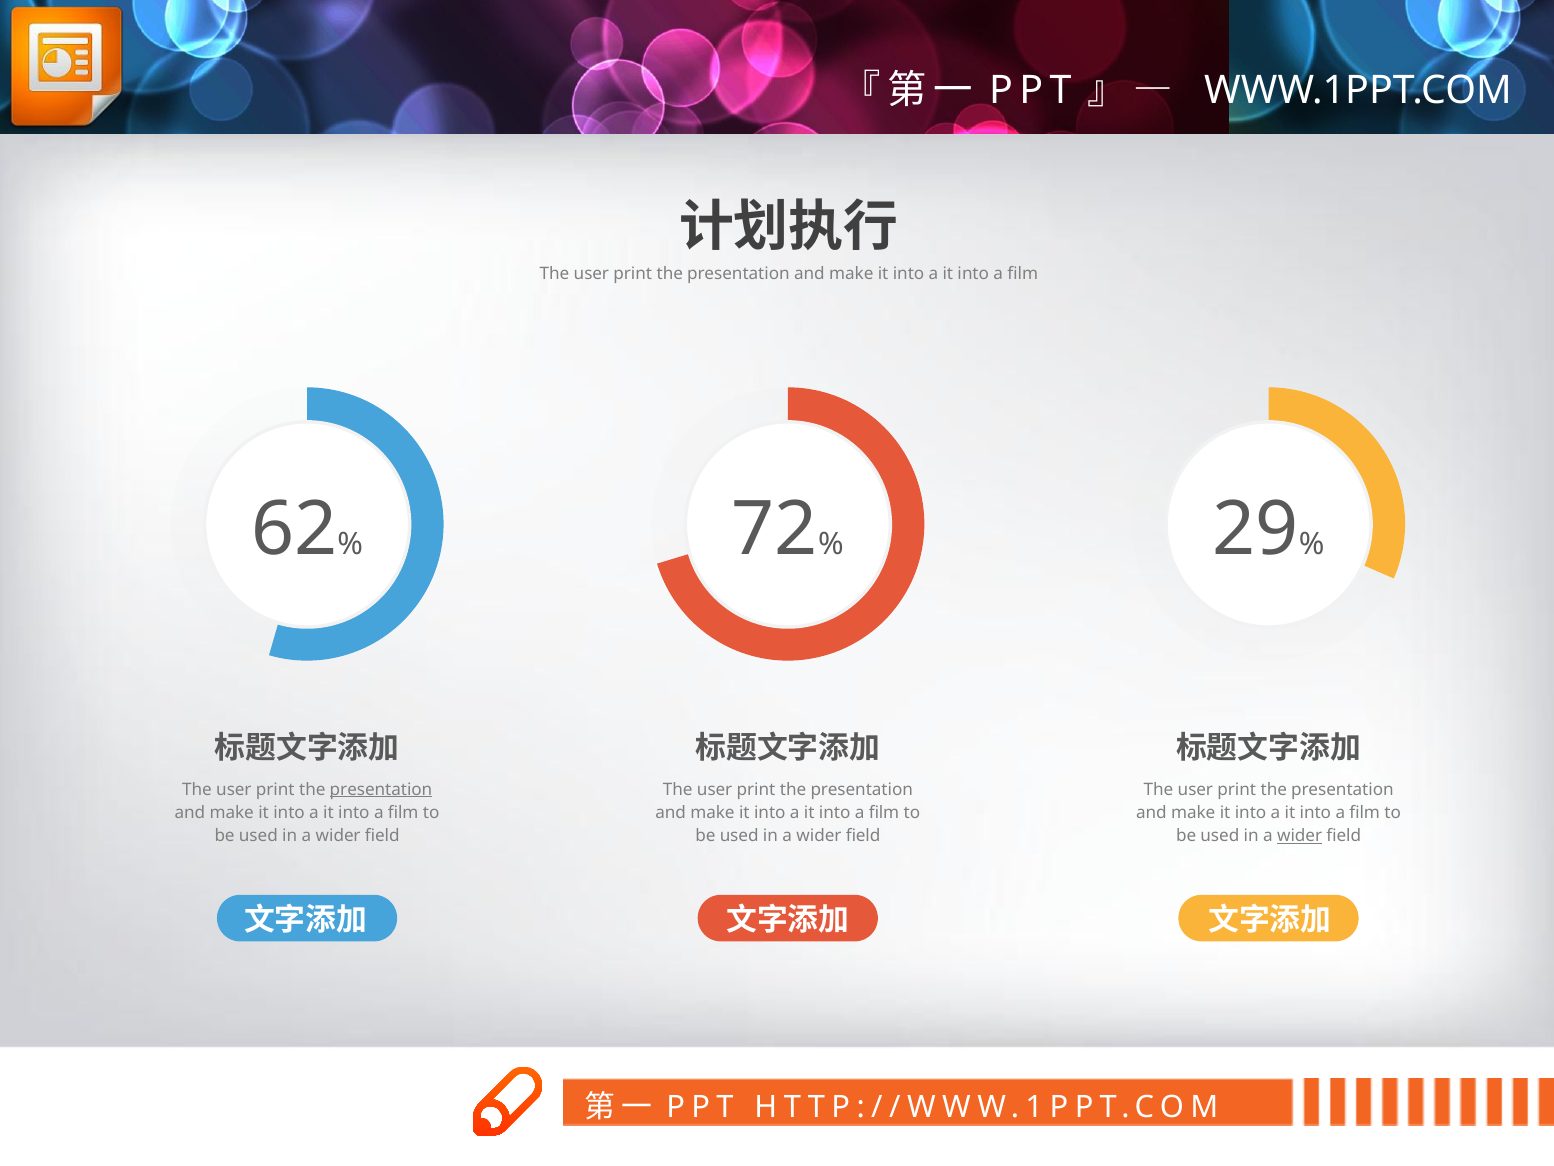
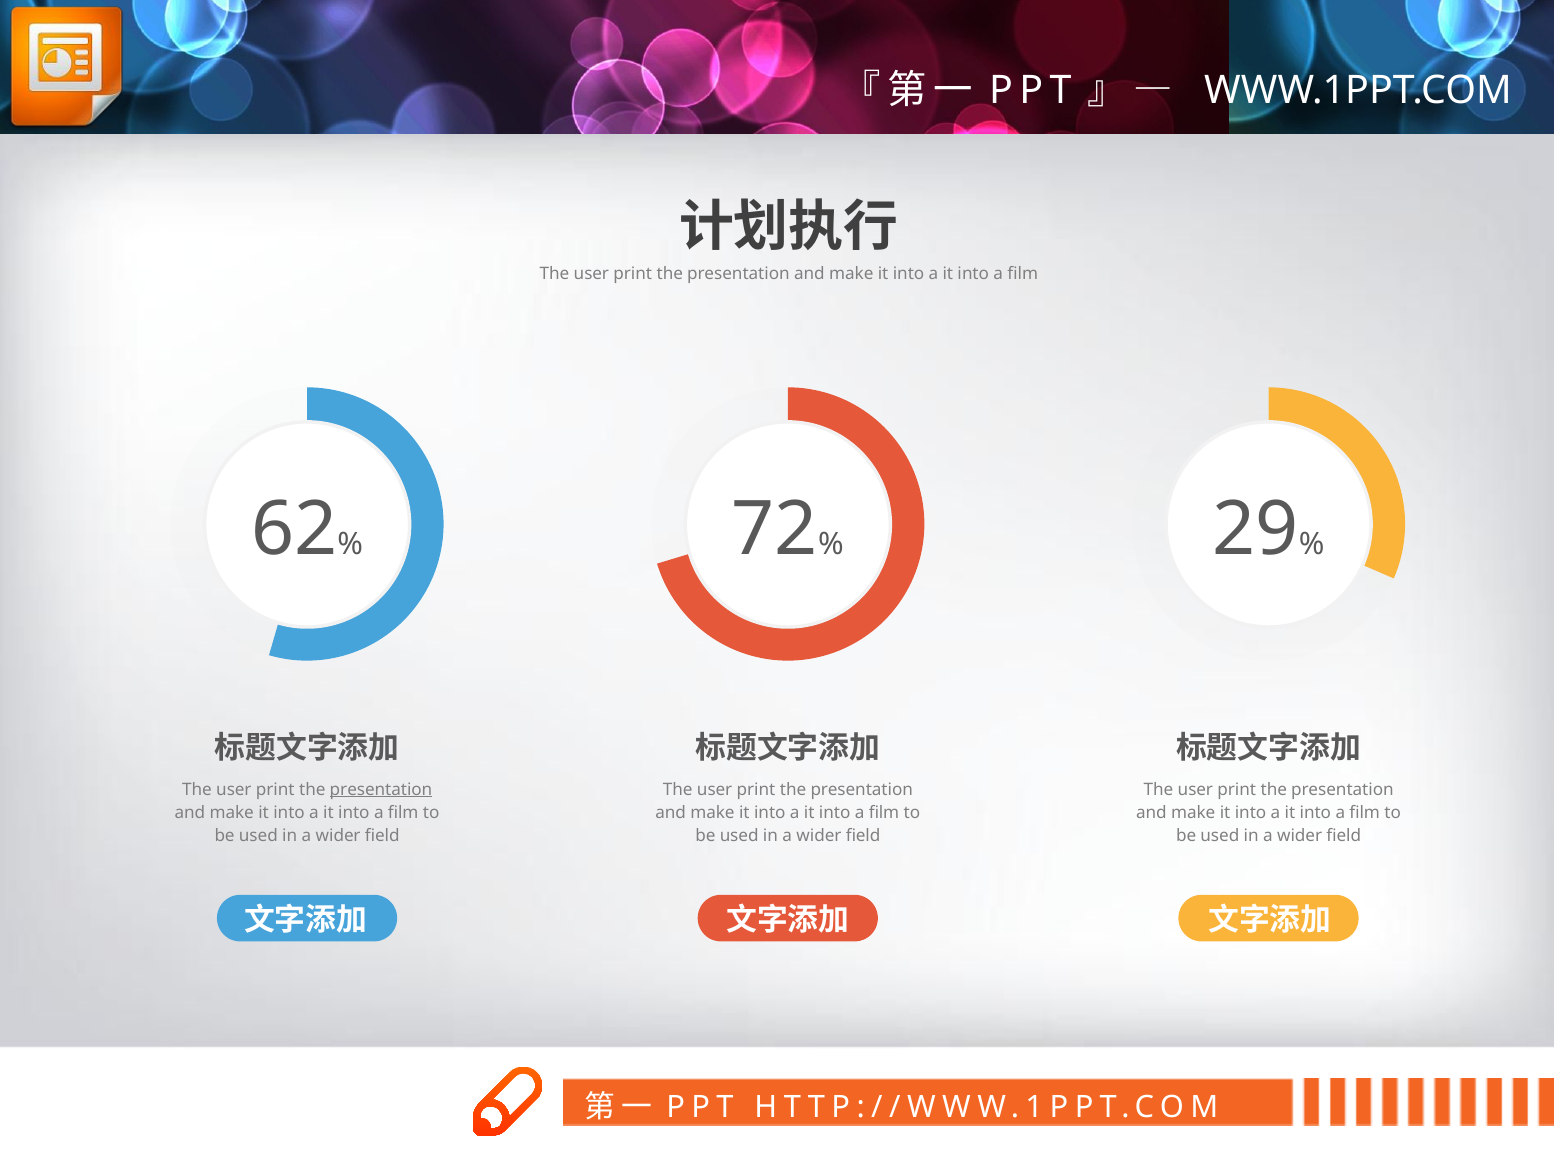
wider at (1300, 836) underline: present -> none
